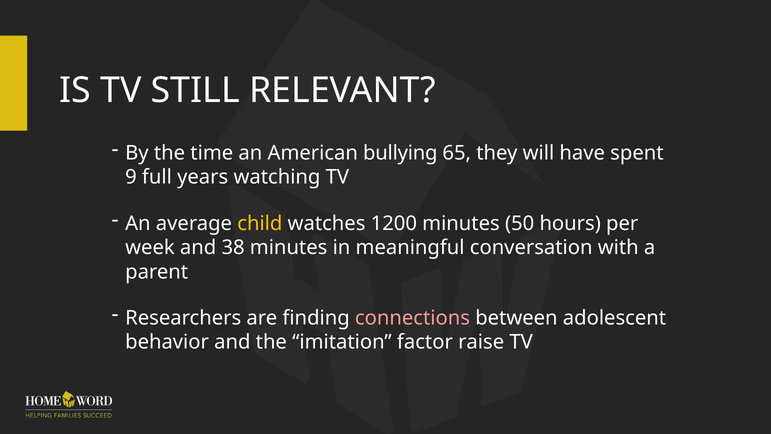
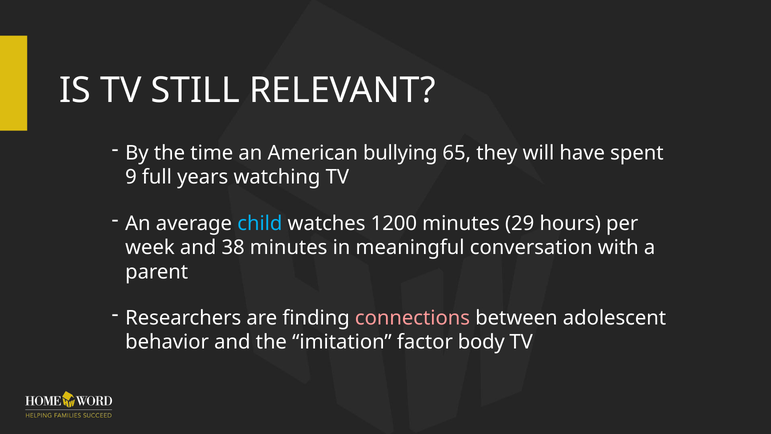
child colour: yellow -> light blue
50: 50 -> 29
raise: raise -> body
